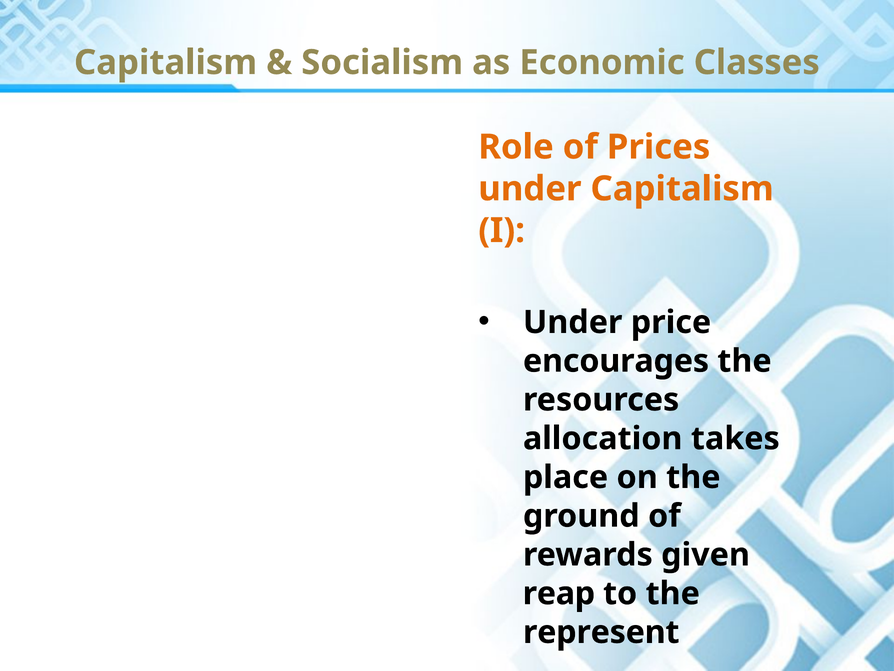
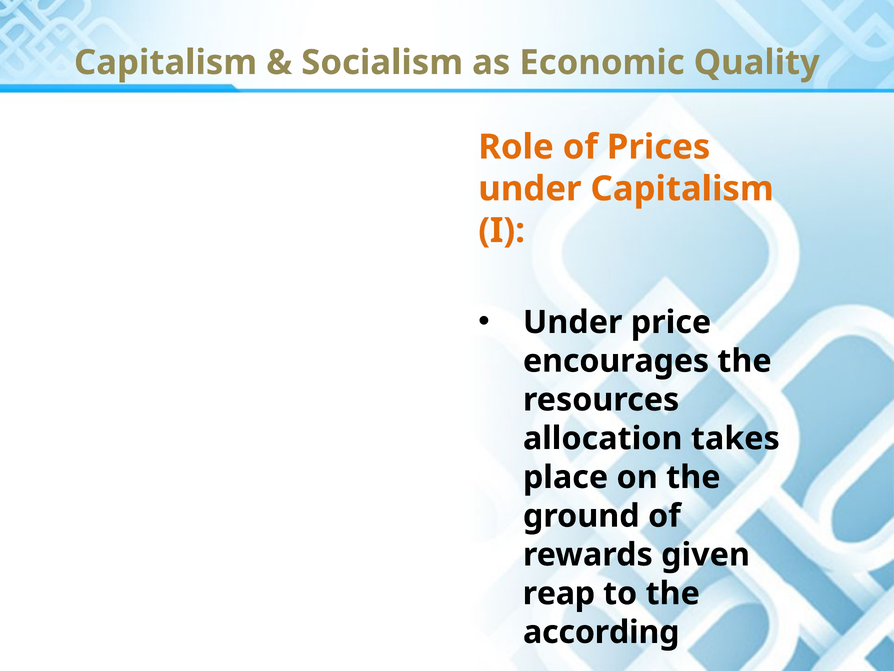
Classes: Classes -> Quality
represent: represent -> according
